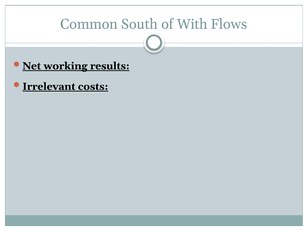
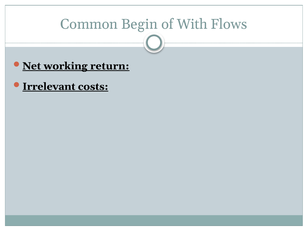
South: South -> Begin
results: results -> return
